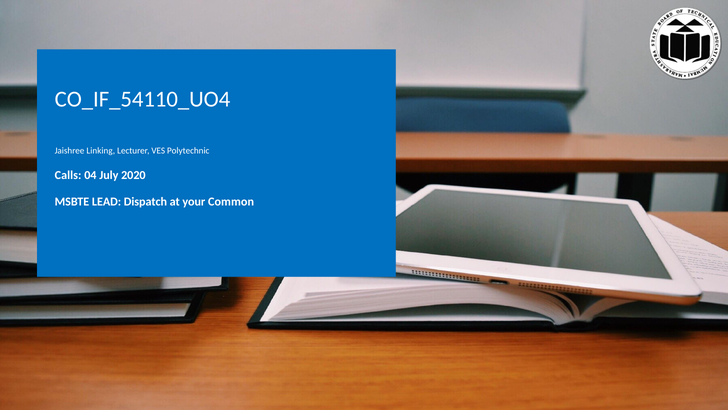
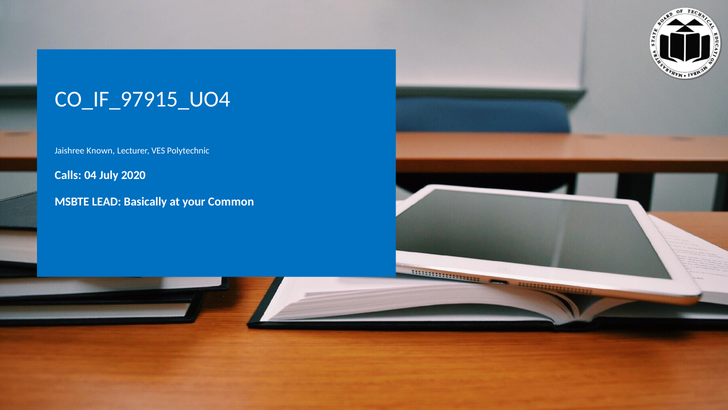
CO_IF_54110_UO4: CO_IF_54110_UO4 -> CO_IF_97915_UO4
Linking: Linking -> Known
Dispatch: Dispatch -> Basically
